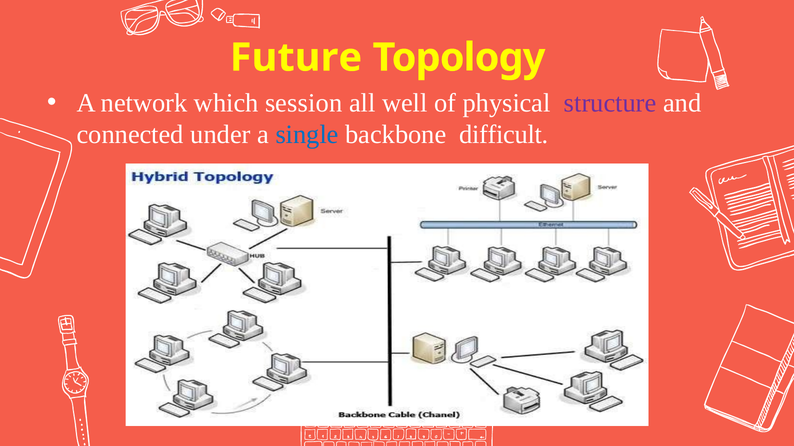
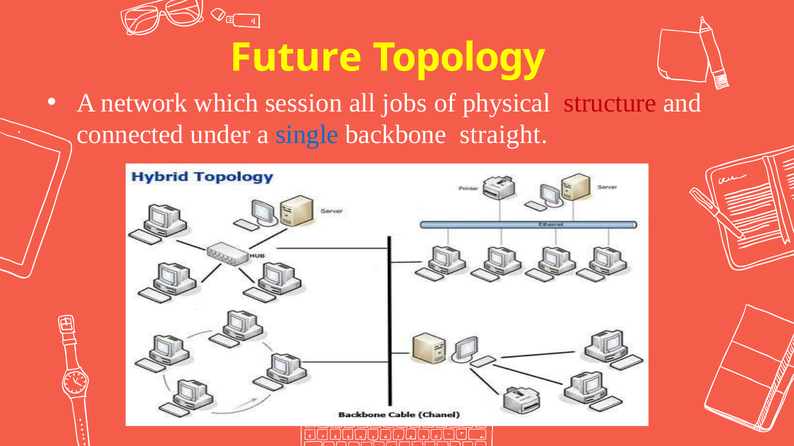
well: well -> jobs
structure colour: purple -> red
difficult: difficult -> straight
